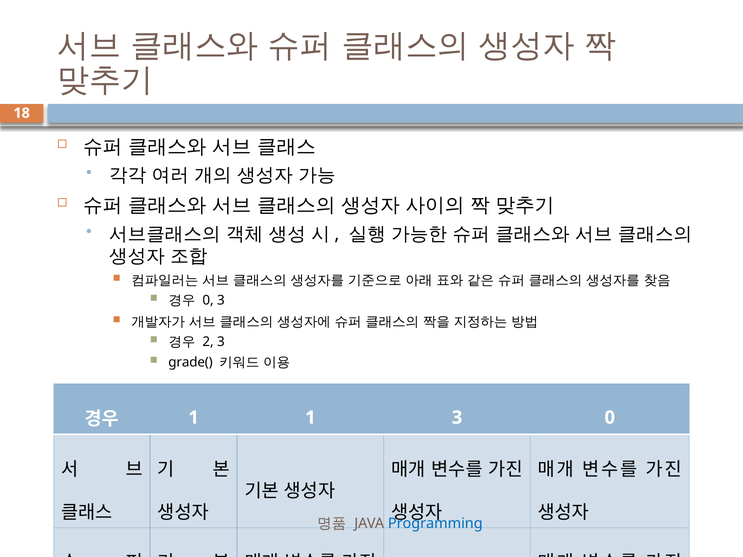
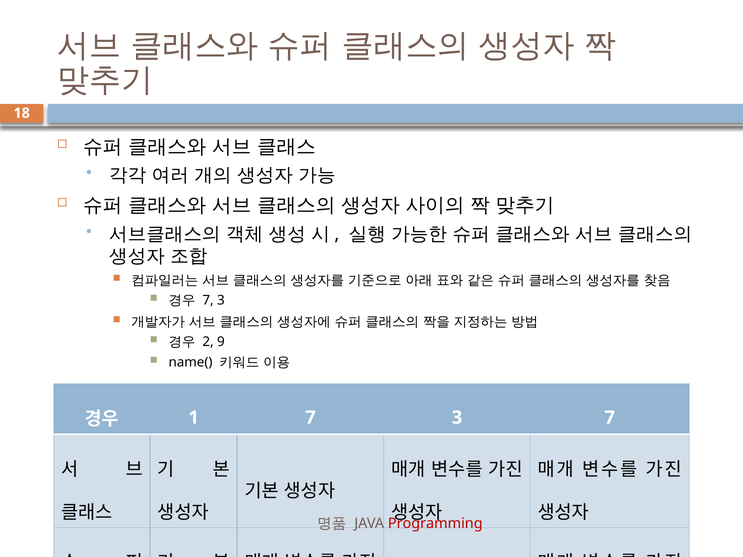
0 at (208, 301): 0 -> 7
2 3: 3 -> 9
grade(: grade( -> name(
1 1: 1 -> 7
3 0: 0 -> 7
Programming colour: blue -> red
